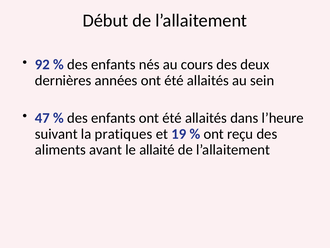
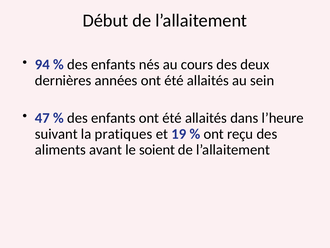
92: 92 -> 94
allaité: allaité -> soient
